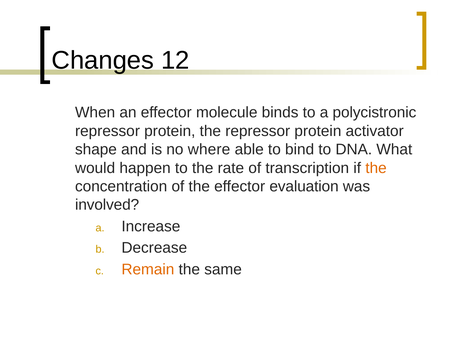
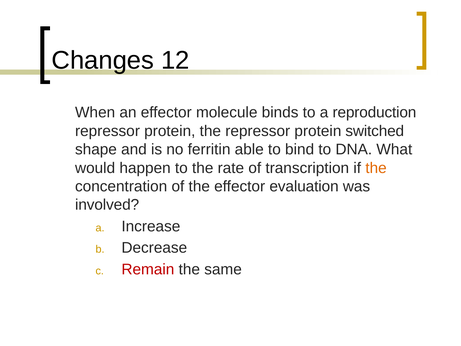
polycistronic: polycistronic -> reproduction
activator: activator -> switched
where: where -> ferritin
Remain colour: orange -> red
